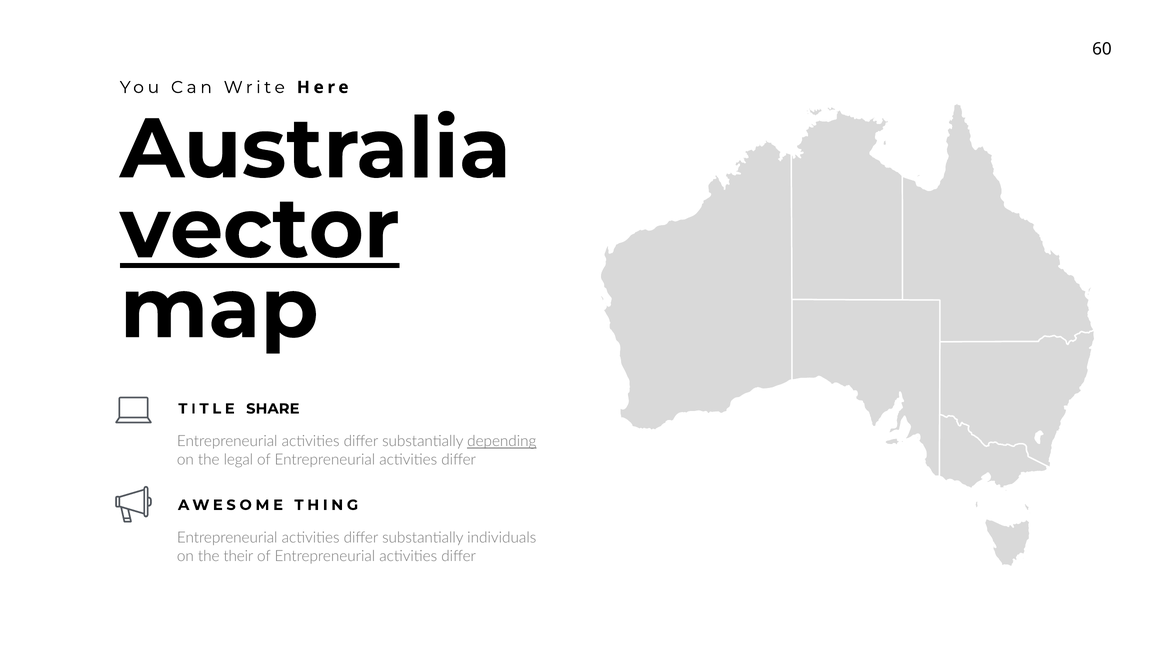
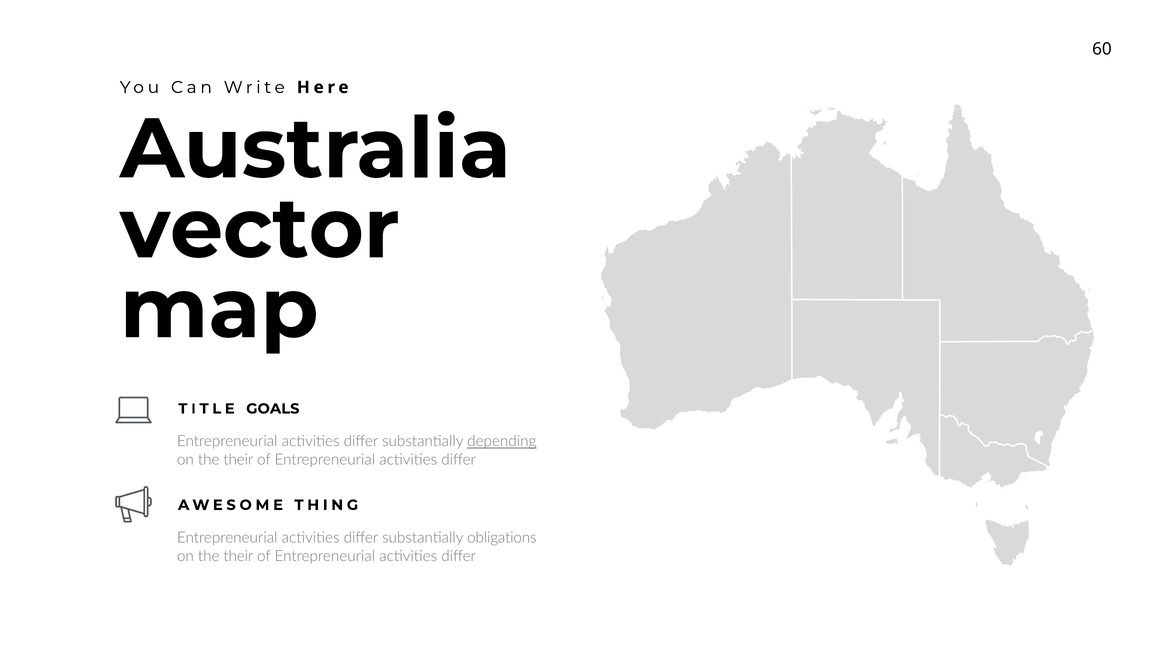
vector underline: present -> none
SHARE: SHARE -> GOALS
legal at (238, 459): legal -> their
individuals: individuals -> obligations
